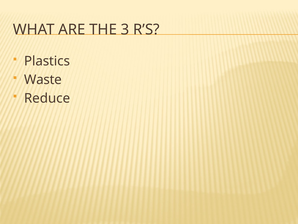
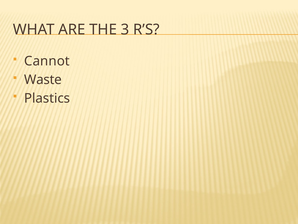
Plastics: Plastics -> Cannot
Reduce: Reduce -> Plastics
